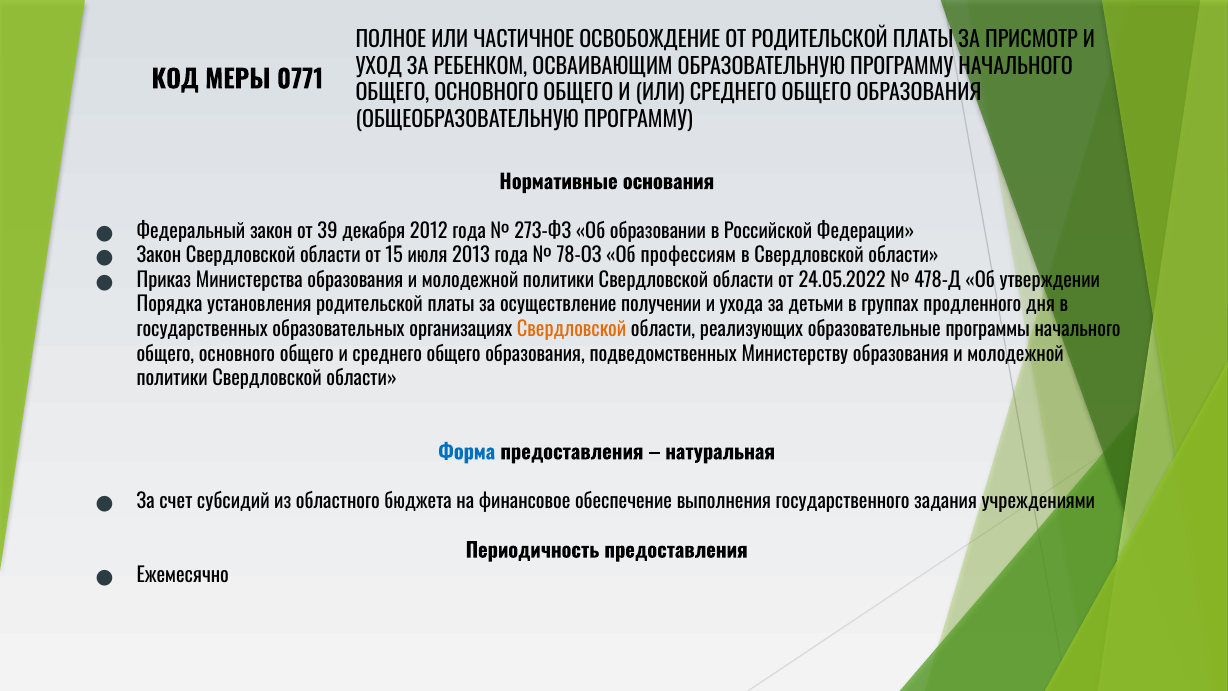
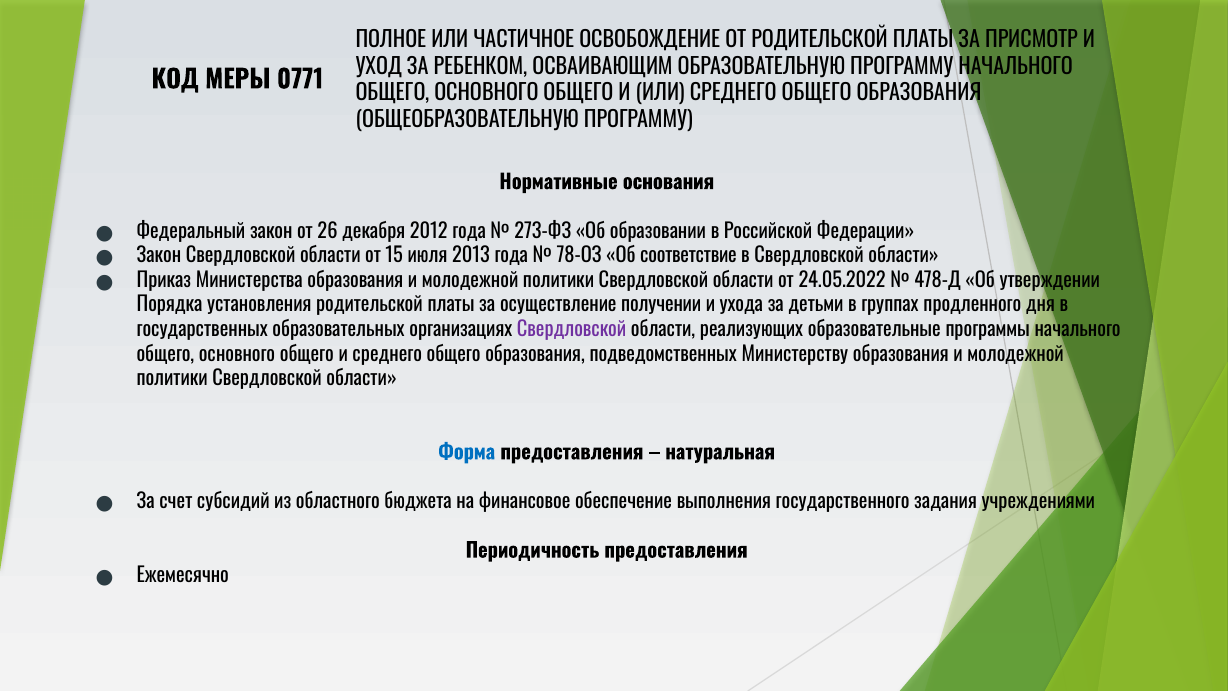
39: 39 -> 26
профессиям: профессиям -> соответствие
Свердловской at (572, 330) colour: orange -> purple
